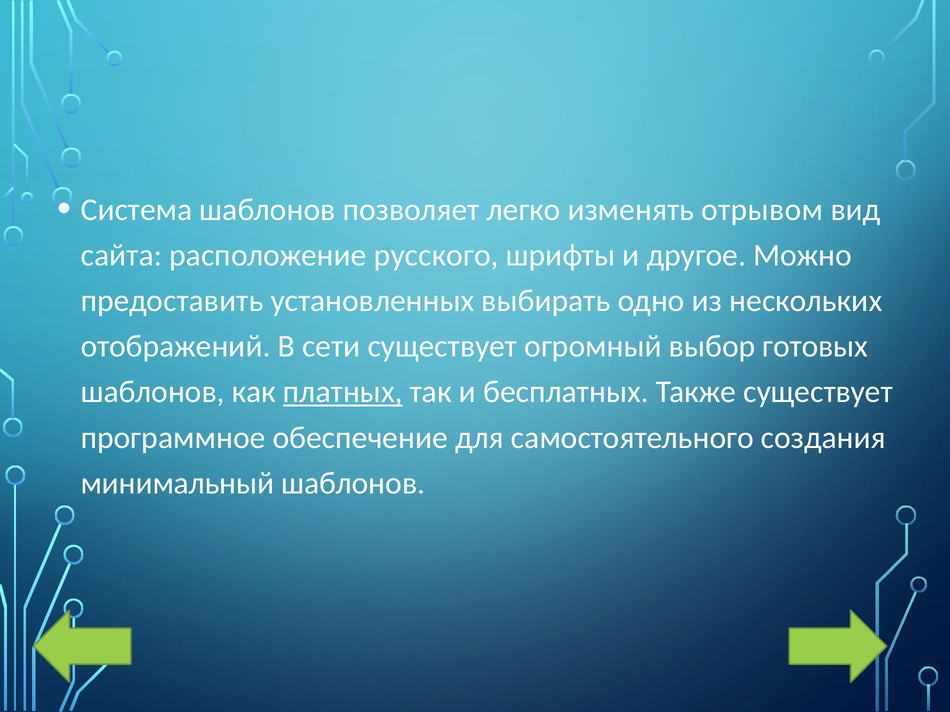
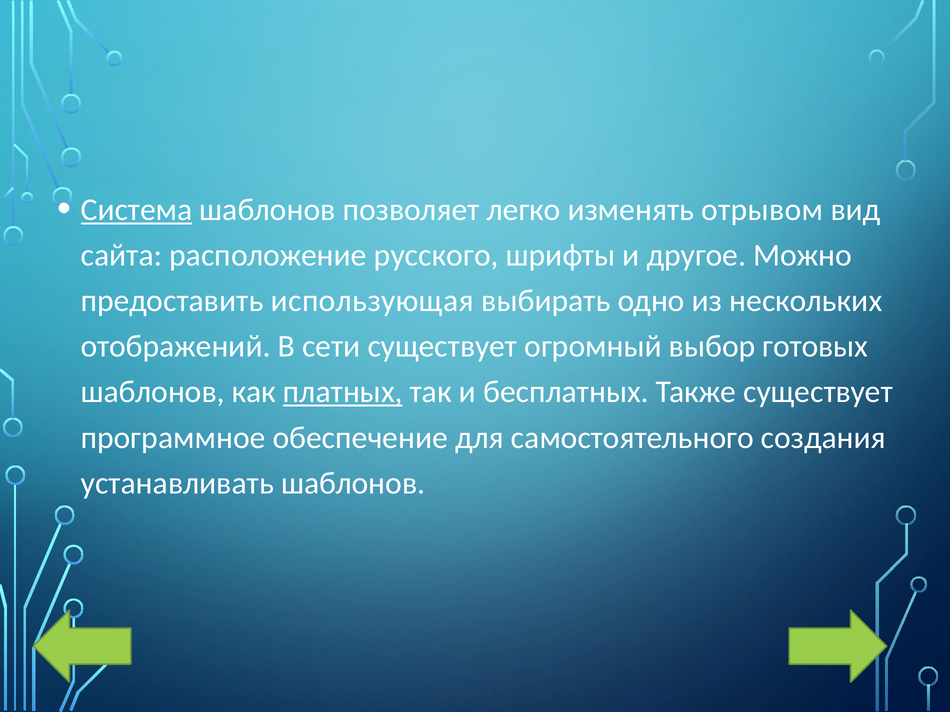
Система underline: none -> present
установленных: установленных -> использующая
минимальный: минимальный -> устанавливать
